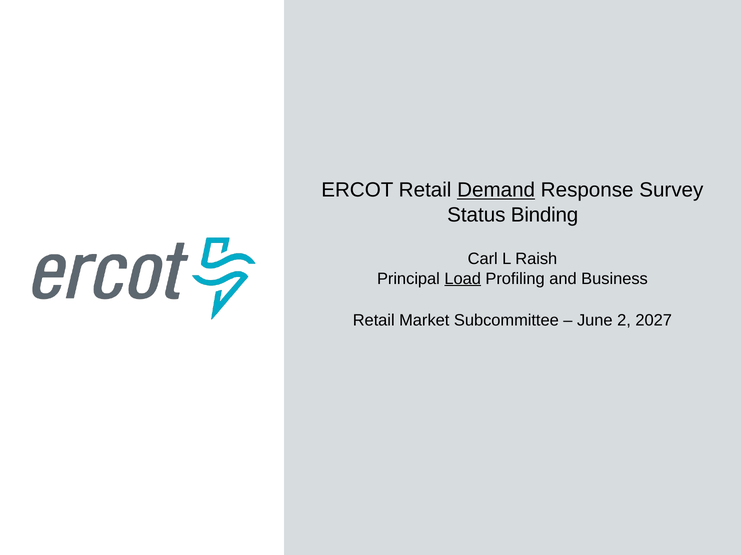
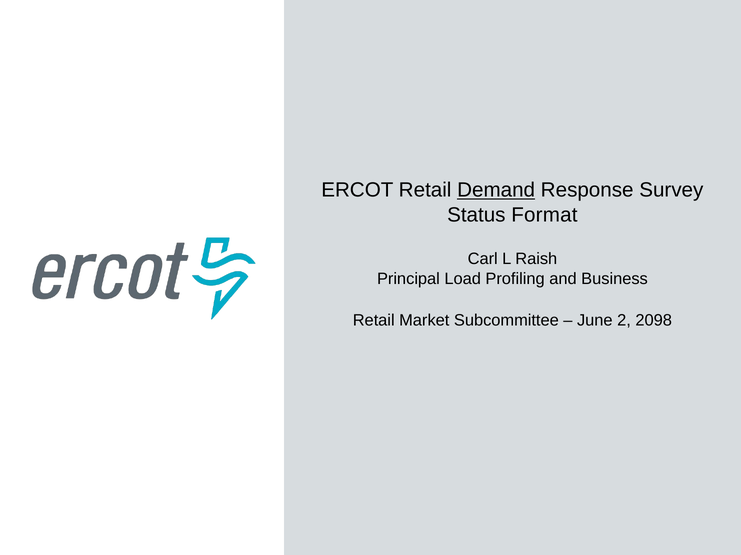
Binding: Binding -> Format
Load underline: present -> none
2027: 2027 -> 2098
